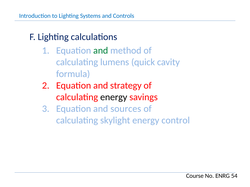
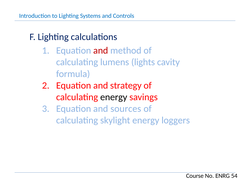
and at (101, 51) colour: green -> red
quick: quick -> lights
control: control -> loggers
